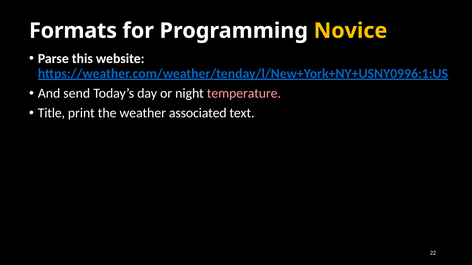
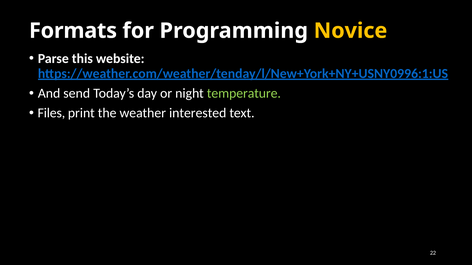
temperature colour: pink -> light green
Title: Title -> Files
associated: associated -> interested
